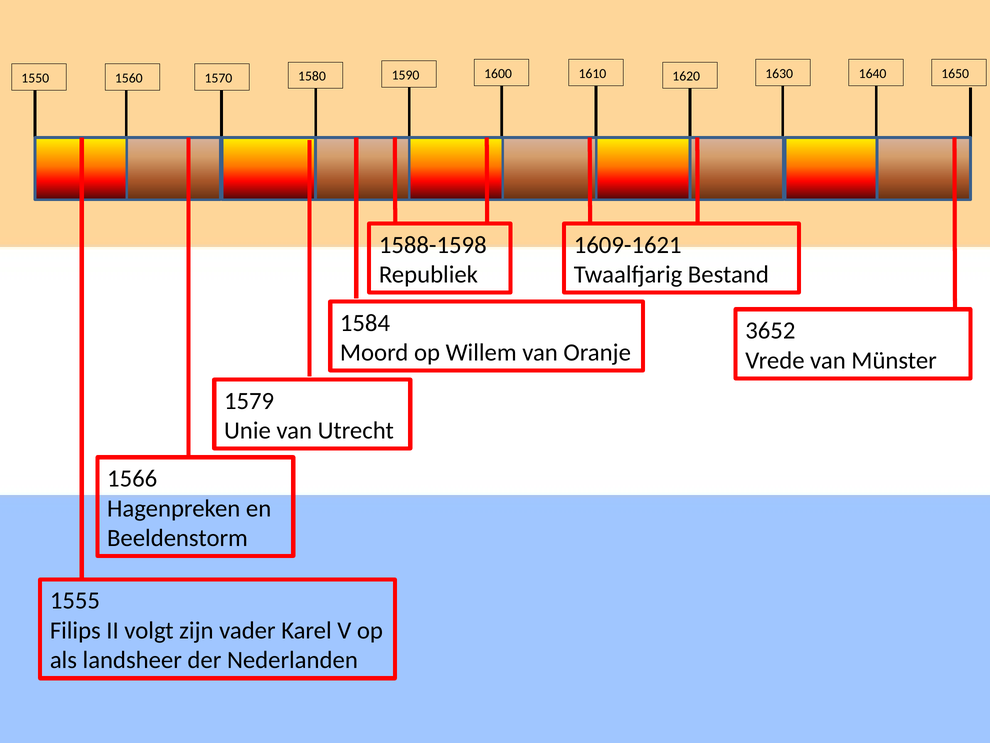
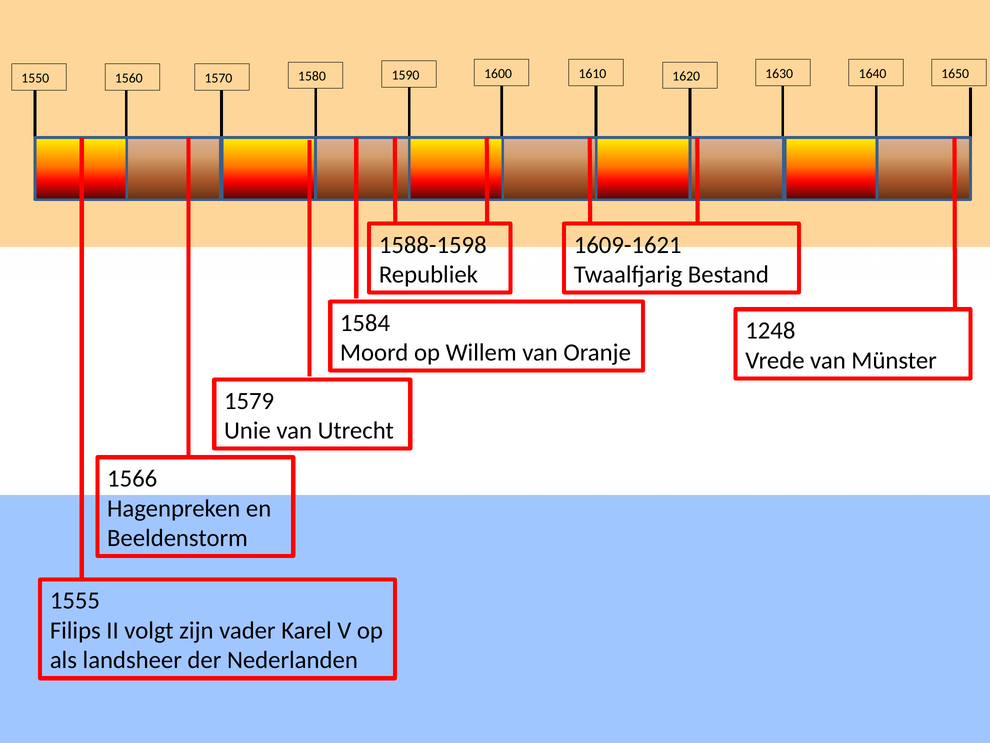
3652: 3652 -> 1248
